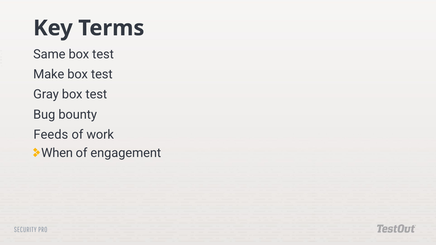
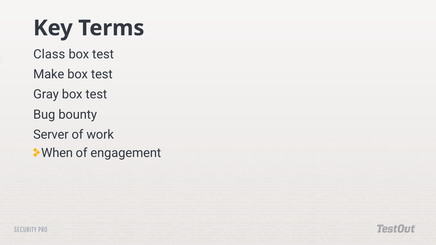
Same: Same -> Class
Feeds: Feeds -> Server
